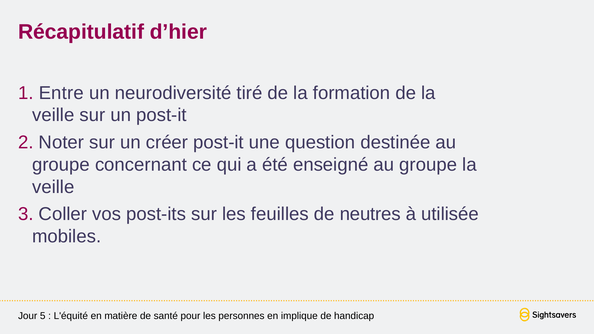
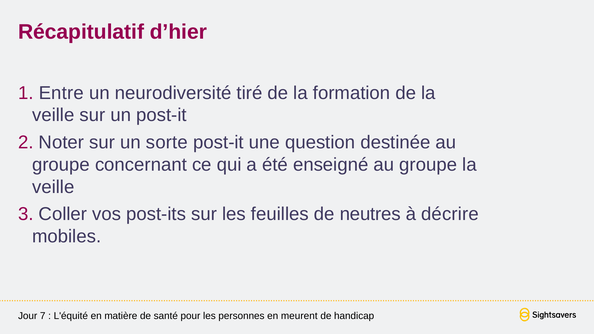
créer: créer -> sorte
utilisée: utilisée -> décrire
5: 5 -> 7
implique: implique -> meurent
